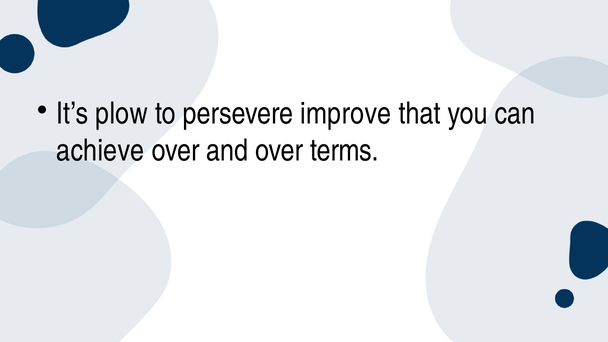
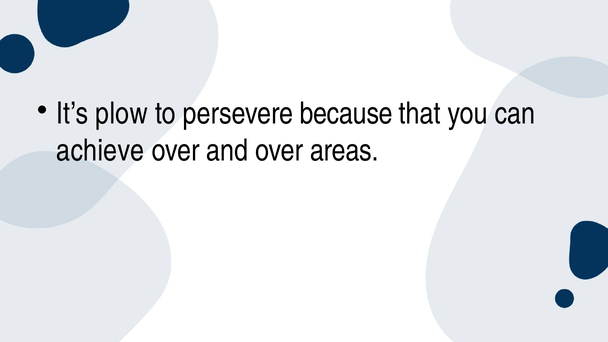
improve: improve -> because
terms: terms -> areas
